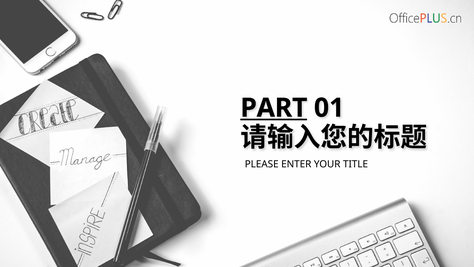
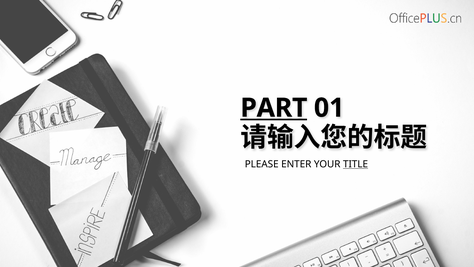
TITLE underline: none -> present
